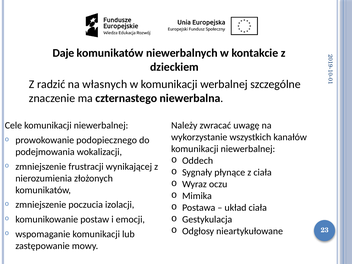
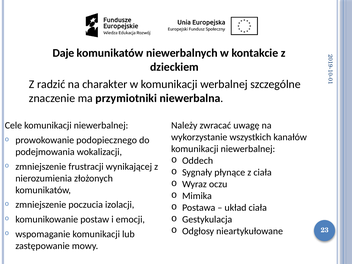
własnych: własnych -> charakter
czternastego: czternastego -> przymiotniki
